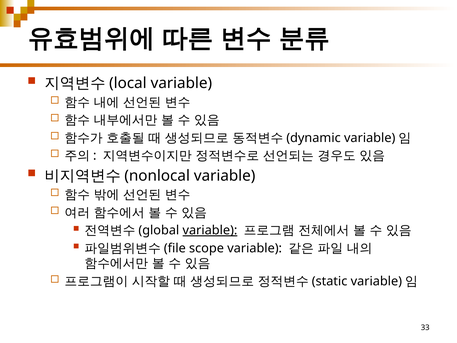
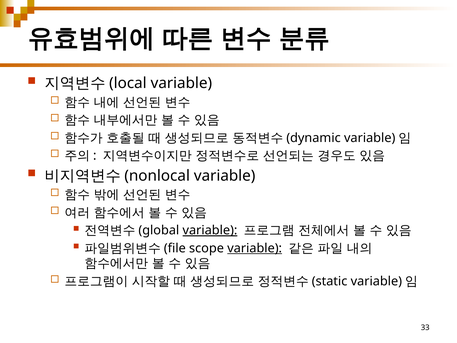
variable at (255, 248) underline: none -> present
